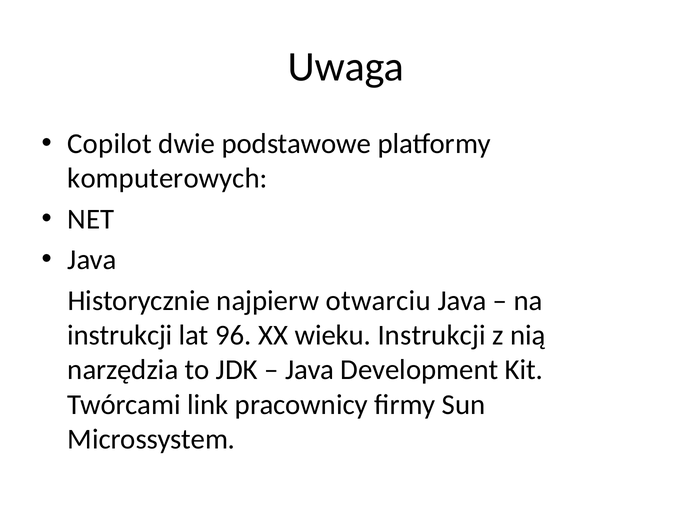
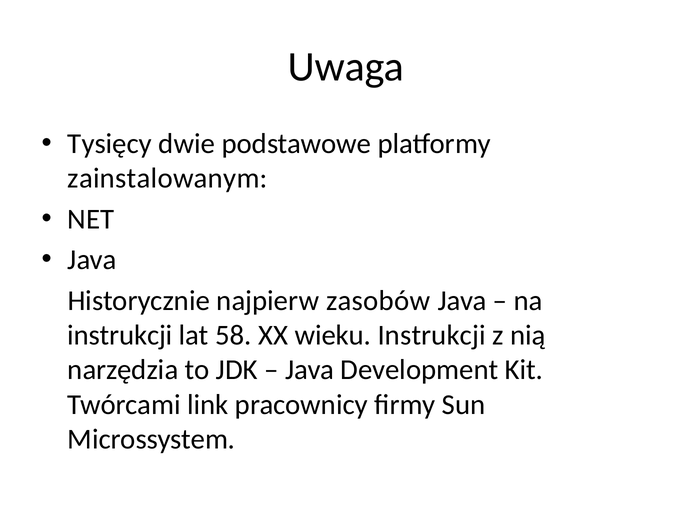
Copilot: Copilot -> Tysięcy
komputerowych: komputerowych -> zainstalowanym
otwarciu: otwarciu -> zasobów
96: 96 -> 58
